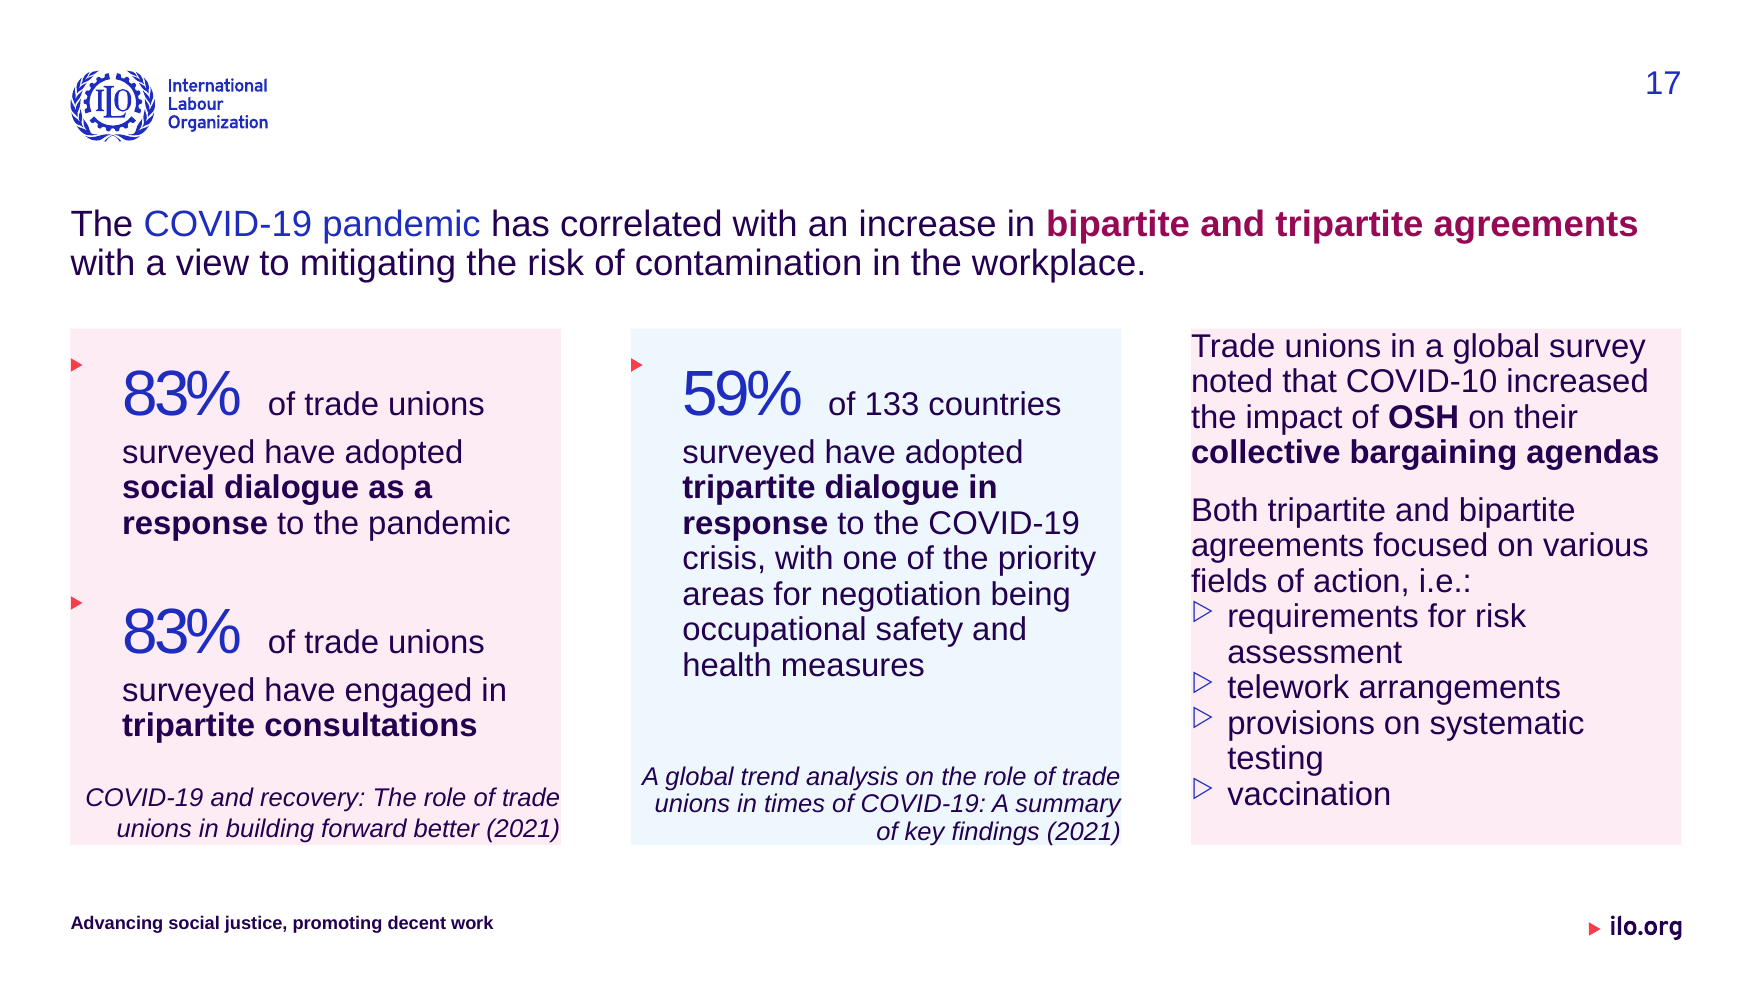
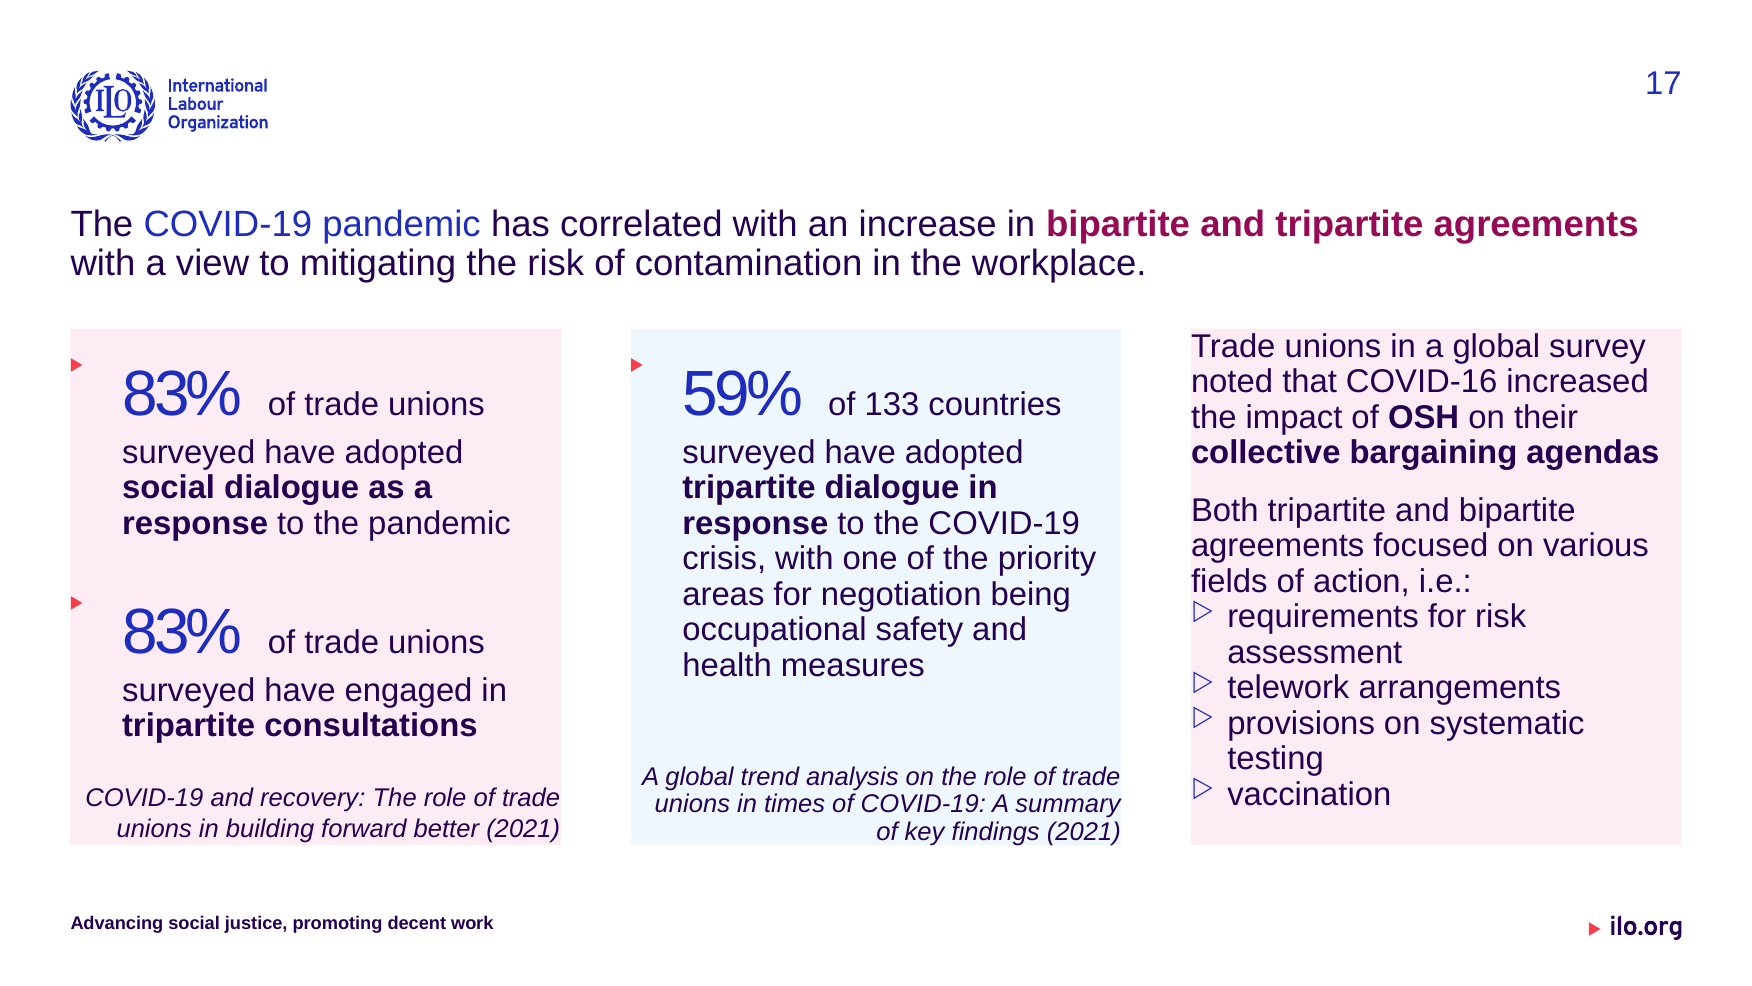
COVID-10: COVID-10 -> COVID-16
